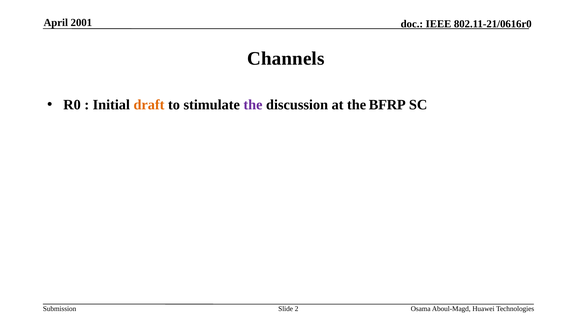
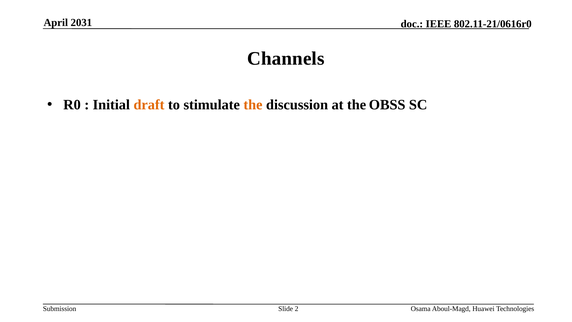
2001: 2001 -> 2031
the at (253, 105) colour: purple -> orange
BFRP: BFRP -> OBSS
